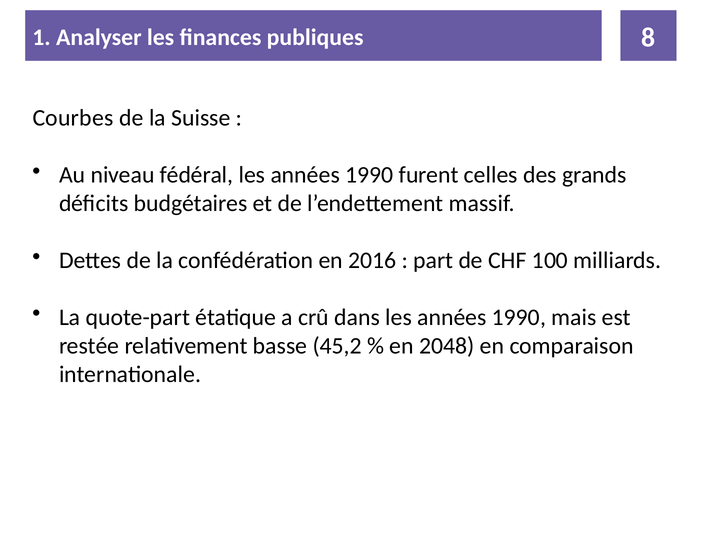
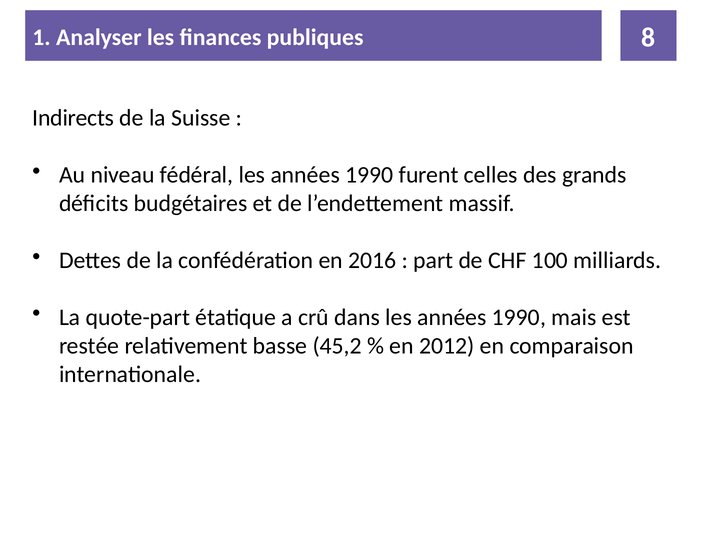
Courbes: Courbes -> Indirects
2048: 2048 -> 2012
